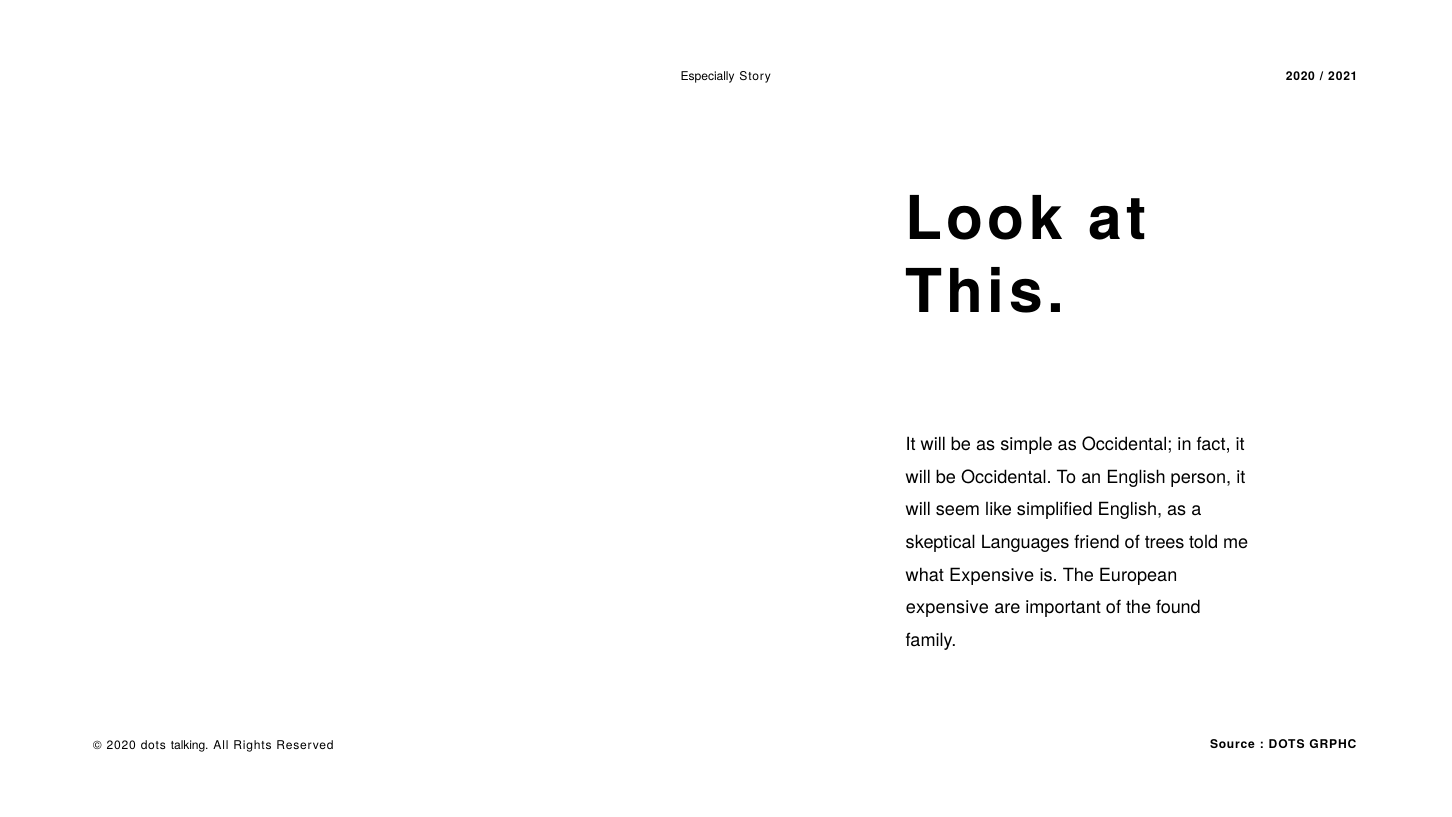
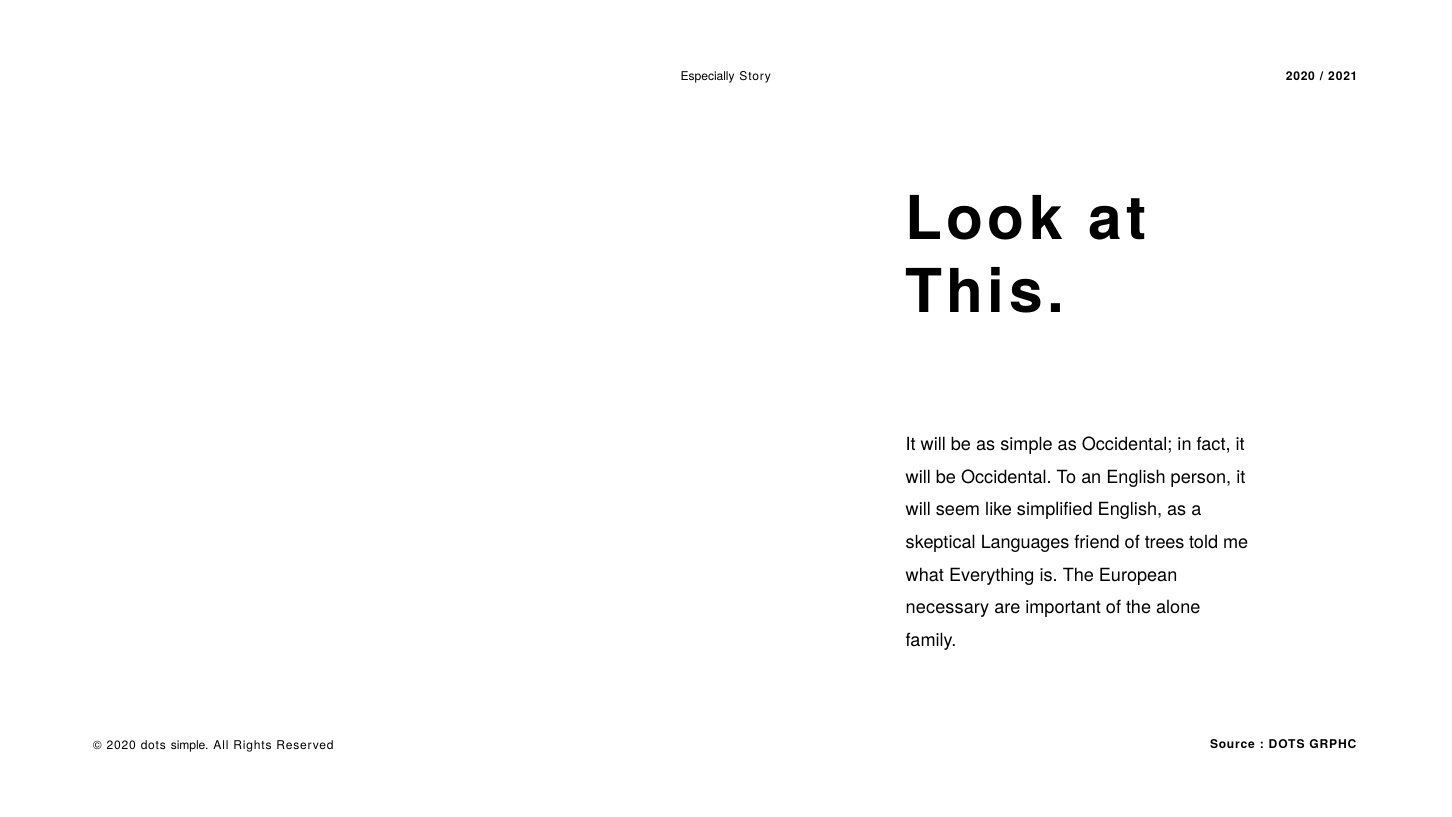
what Expensive: Expensive -> Everything
expensive at (947, 608): expensive -> necessary
found: found -> alone
dots talking: talking -> simple
